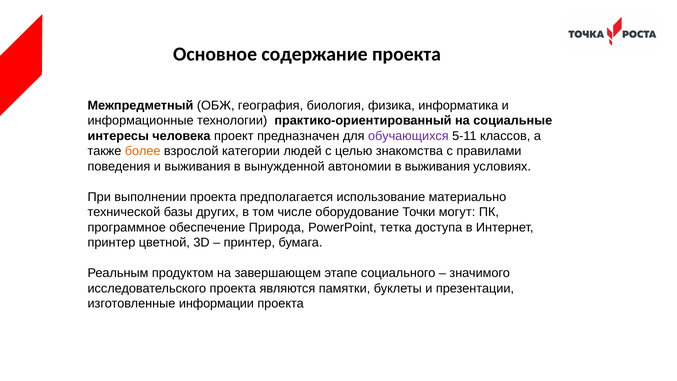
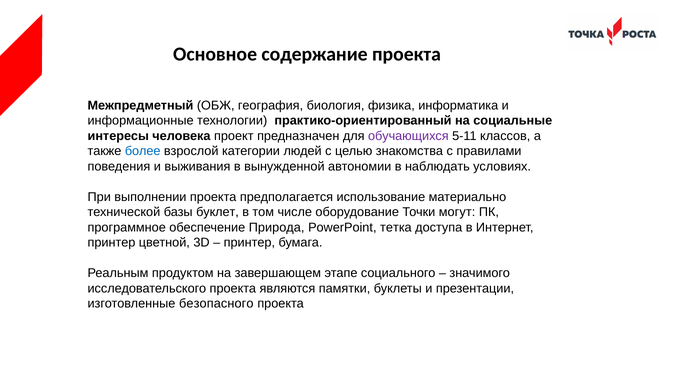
более colour: orange -> blue
в выживания: выживания -> наблюдать
других: других -> буклет
информации: информации -> безопасного
